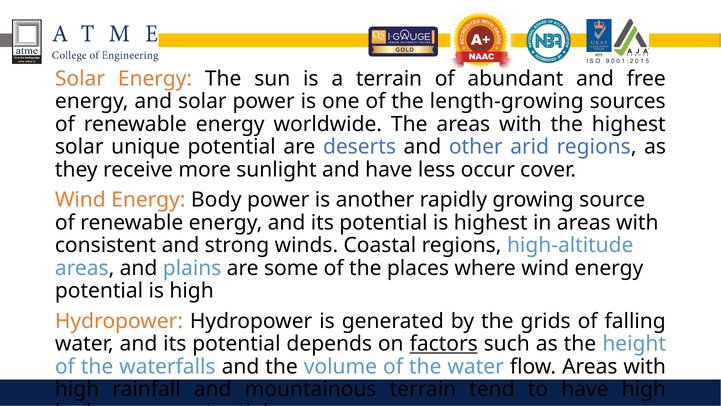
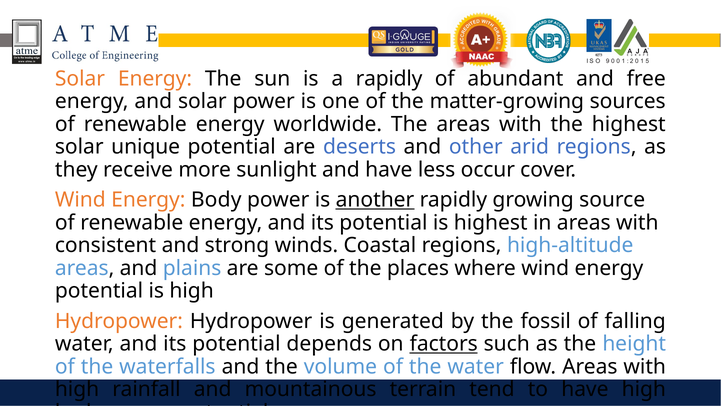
a terrain: terrain -> rapidly
length-growing: length-growing -> matter-growing
another underline: none -> present
grids: grids -> fossil
